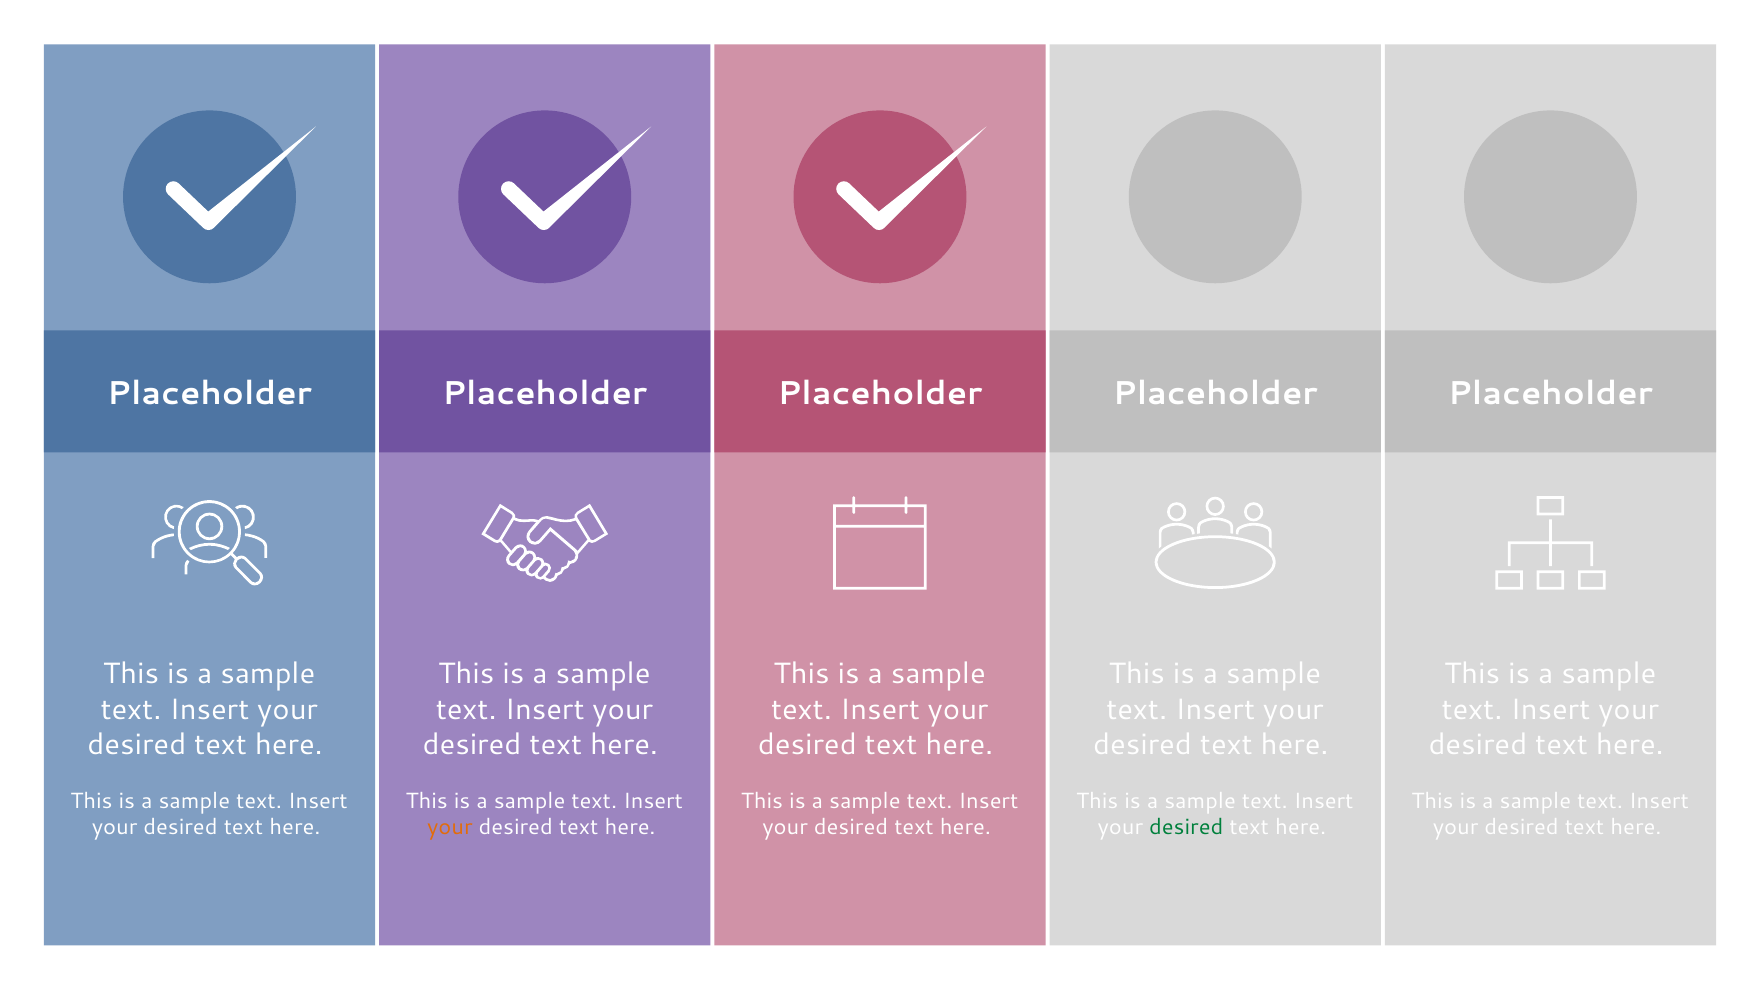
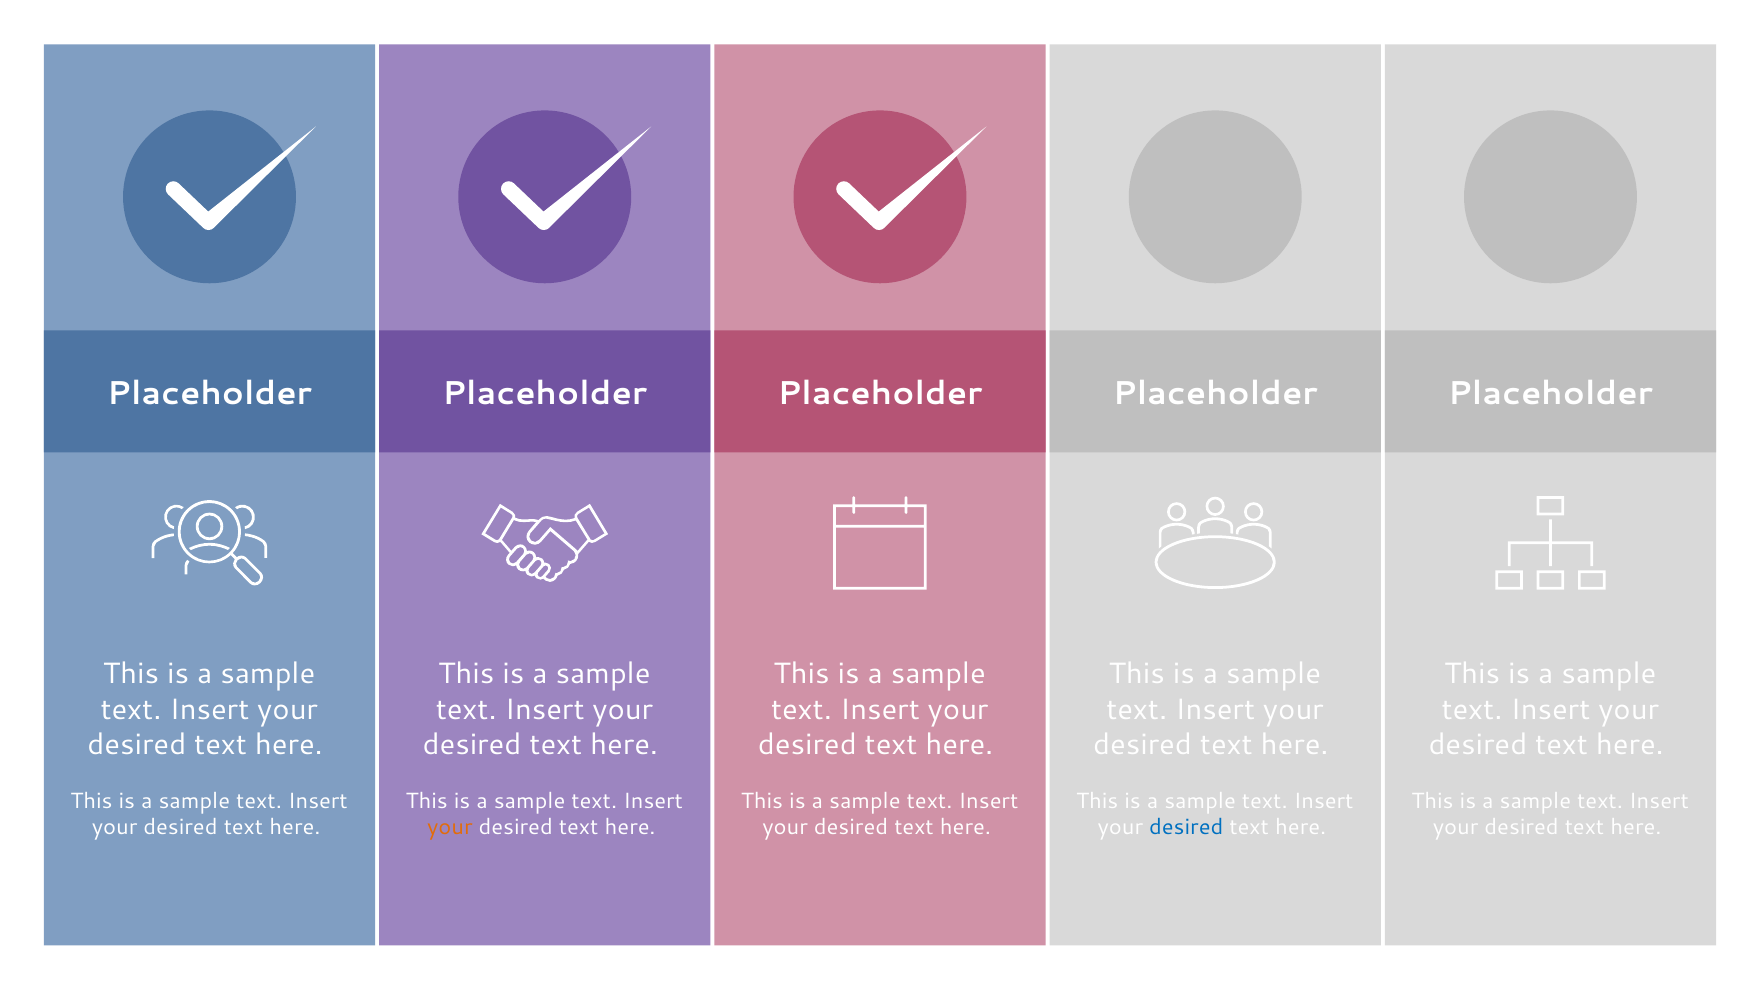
desired at (1186, 828) colour: green -> blue
